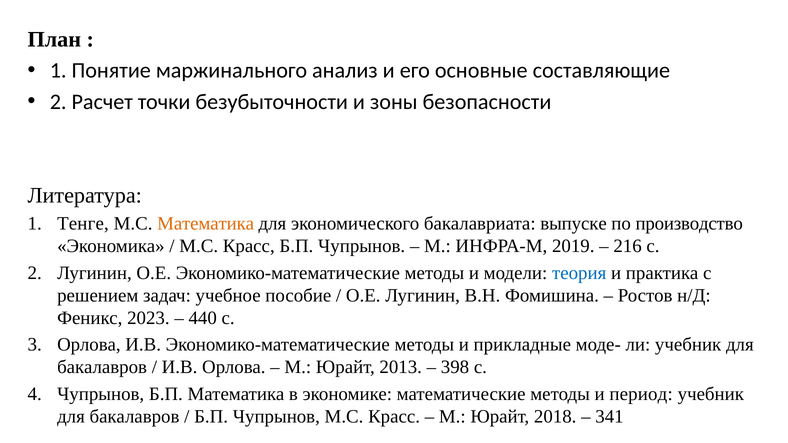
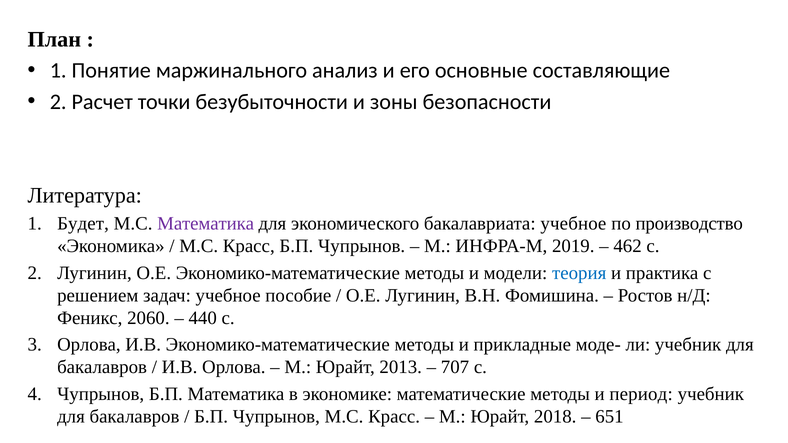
Тенге: Тенге -> Будет
Математика at (206, 224) colour: orange -> purple
бакалавриата выпуске: выпуске -> учебное
216: 216 -> 462
2023: 2023 -> 2060
398: 398 -> 707
341: 341 -> 651
